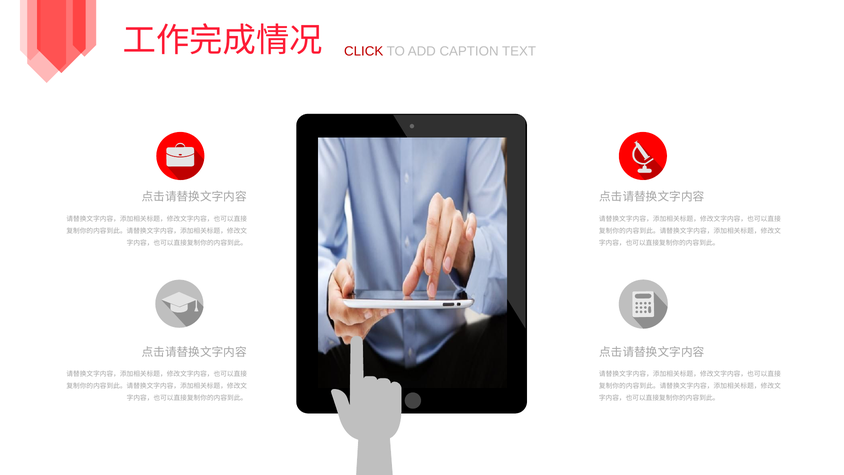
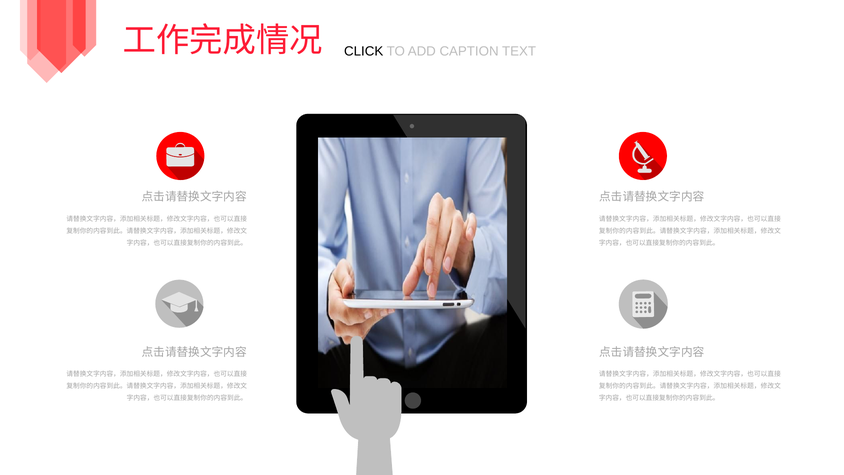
CLICK colour: red -> black
